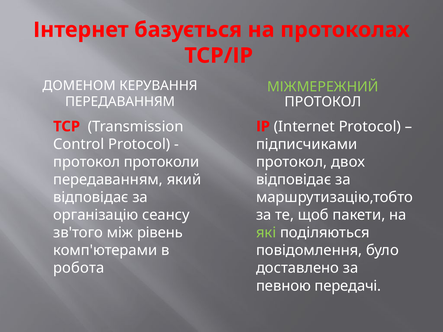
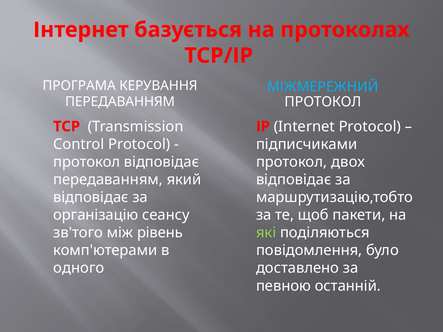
ДОМЕНОМ: ДОМЕНОМ -> ПРОГРАМА
МІЖМЕРЕЖНИЙ colour: light green -> light blue
протокол протоколи: протоколи -> відповідає
робота: робота -> одного
передачі: передачі -> останній
